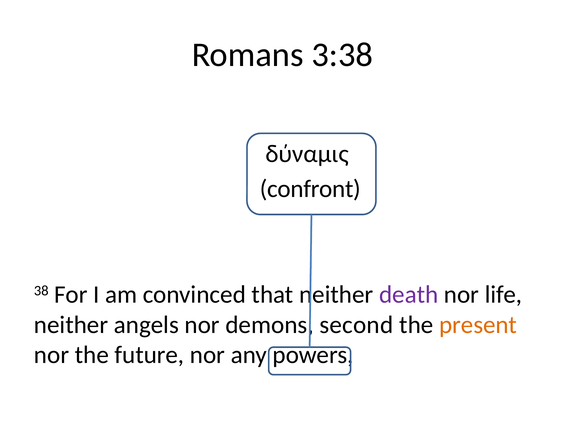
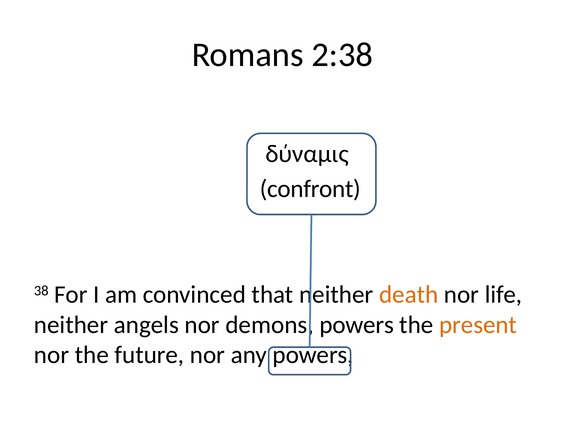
3:38: 3:38 -> 2:38
death colour: purple -> orange
demons second: second -> powers
